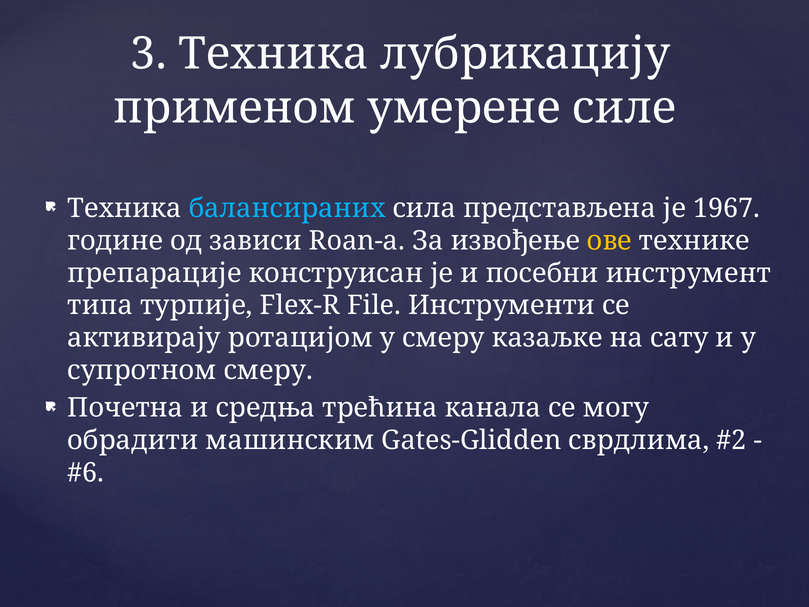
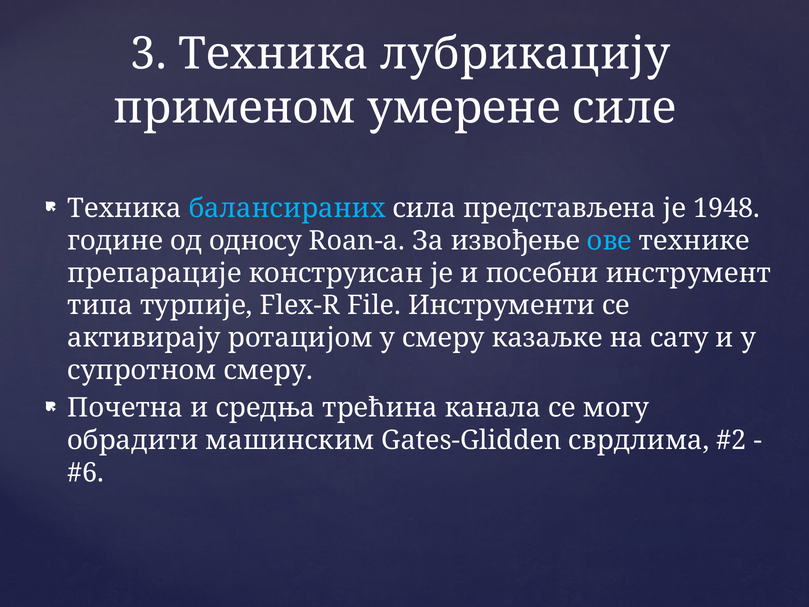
1967: 1967 -> 1948
зависи: зависи -> односу
ове colour: yellow -> light blue
